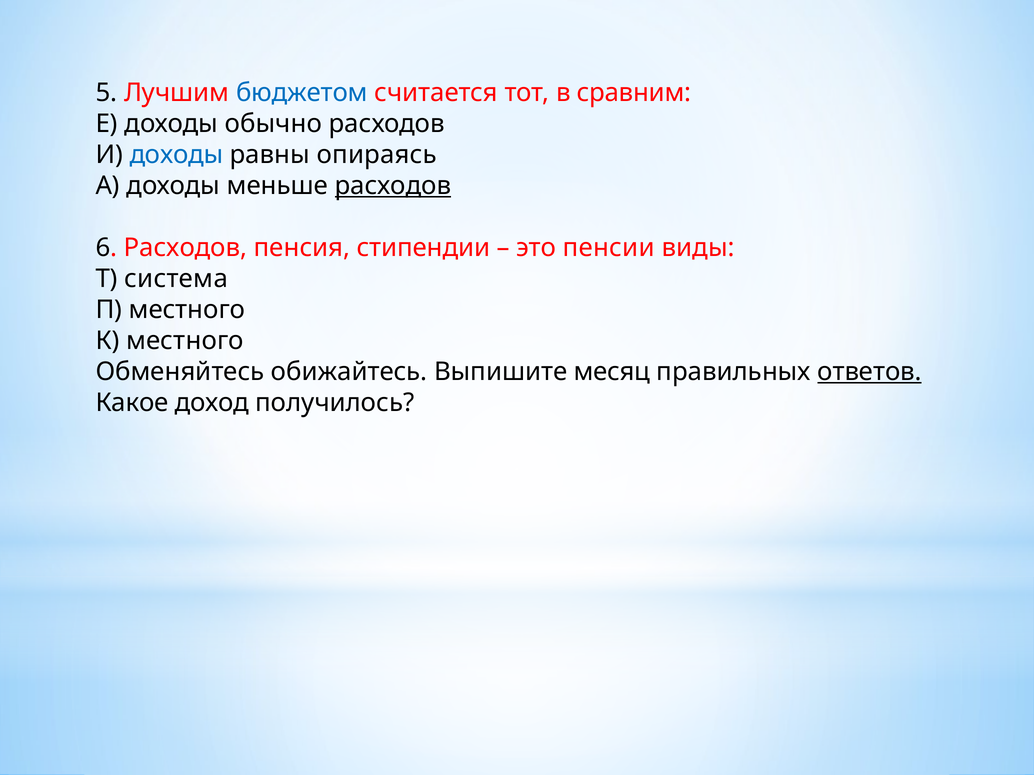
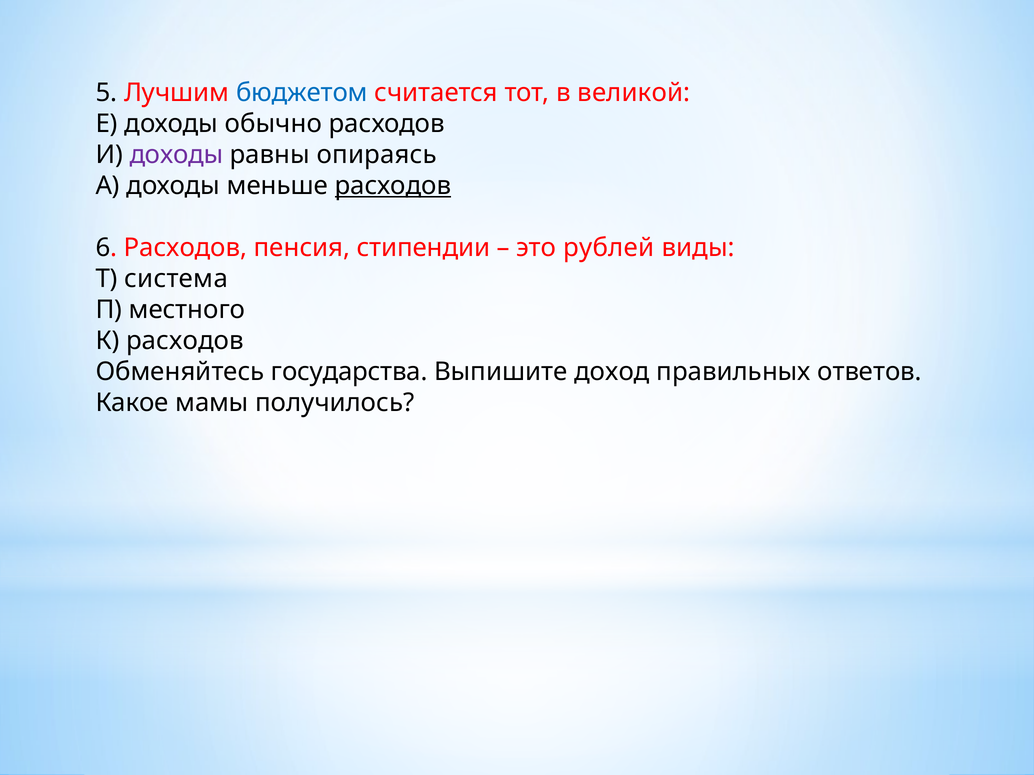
сравним: сравним -> великой
доходы at (176, 155) colour: blue -> purple
пенсии: пенсии -> рублей
К местного: местного -> расходов
обижайтесь: обижайтесь -> государства
месяц: месяц -> доход
ответов underline: present -> none
доход: доход -> мамы
